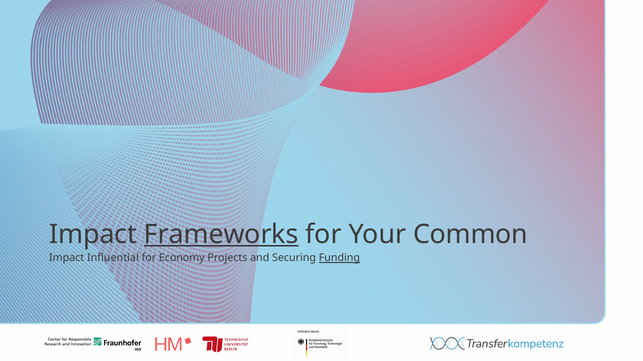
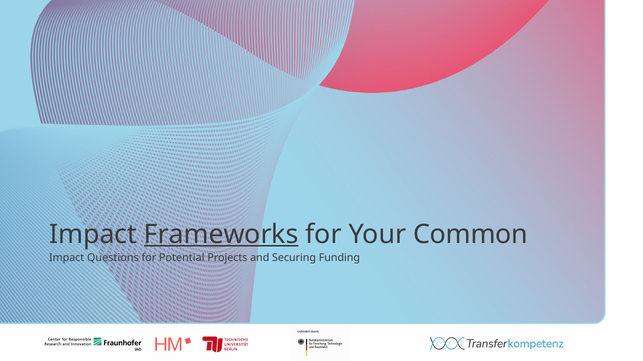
Influential: Influential -> Questions
Economy: Economy -> Potential
Funding underline: present -> none
